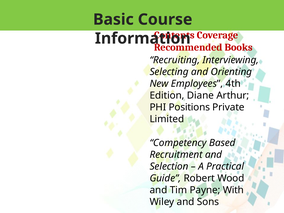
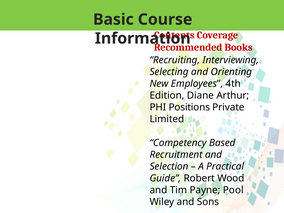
With: With -> Pool
